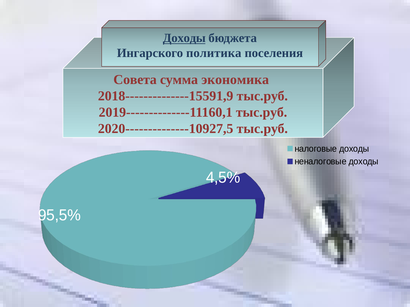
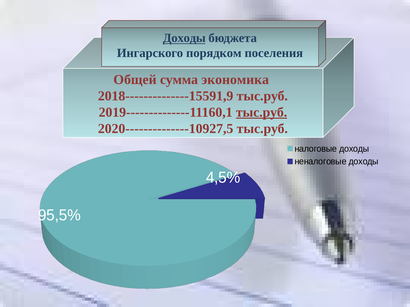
политика: политика -> порядком
Совета: Совета -> Общей
тыс.руб at (262, 113) underline: none -> present
